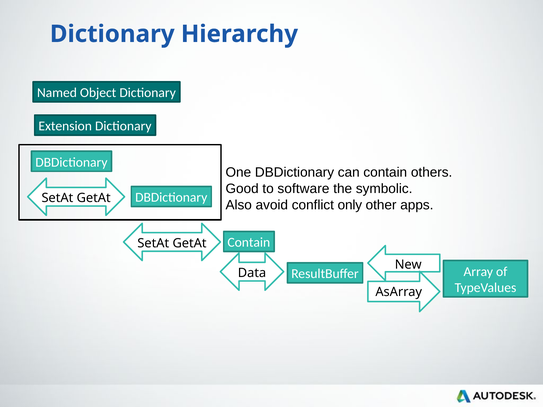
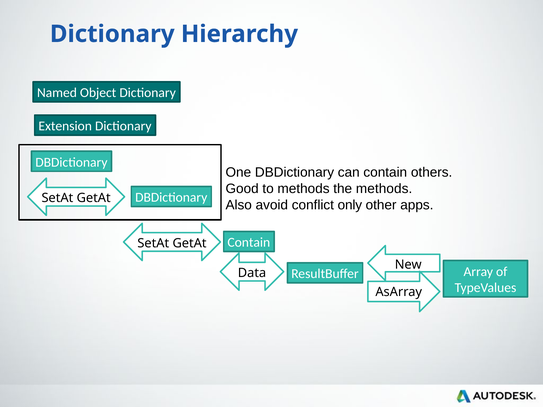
to software: software -> methods
the symbolic: symbolic -> methods
